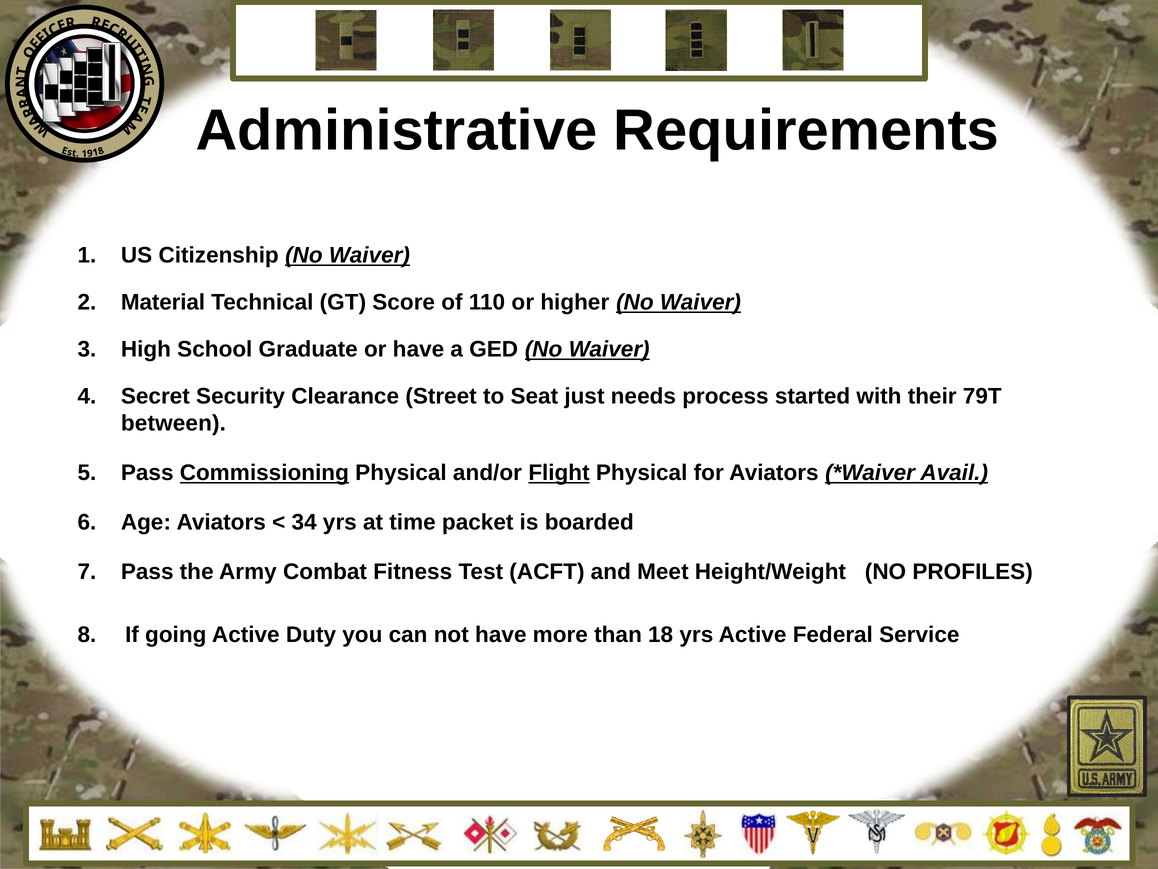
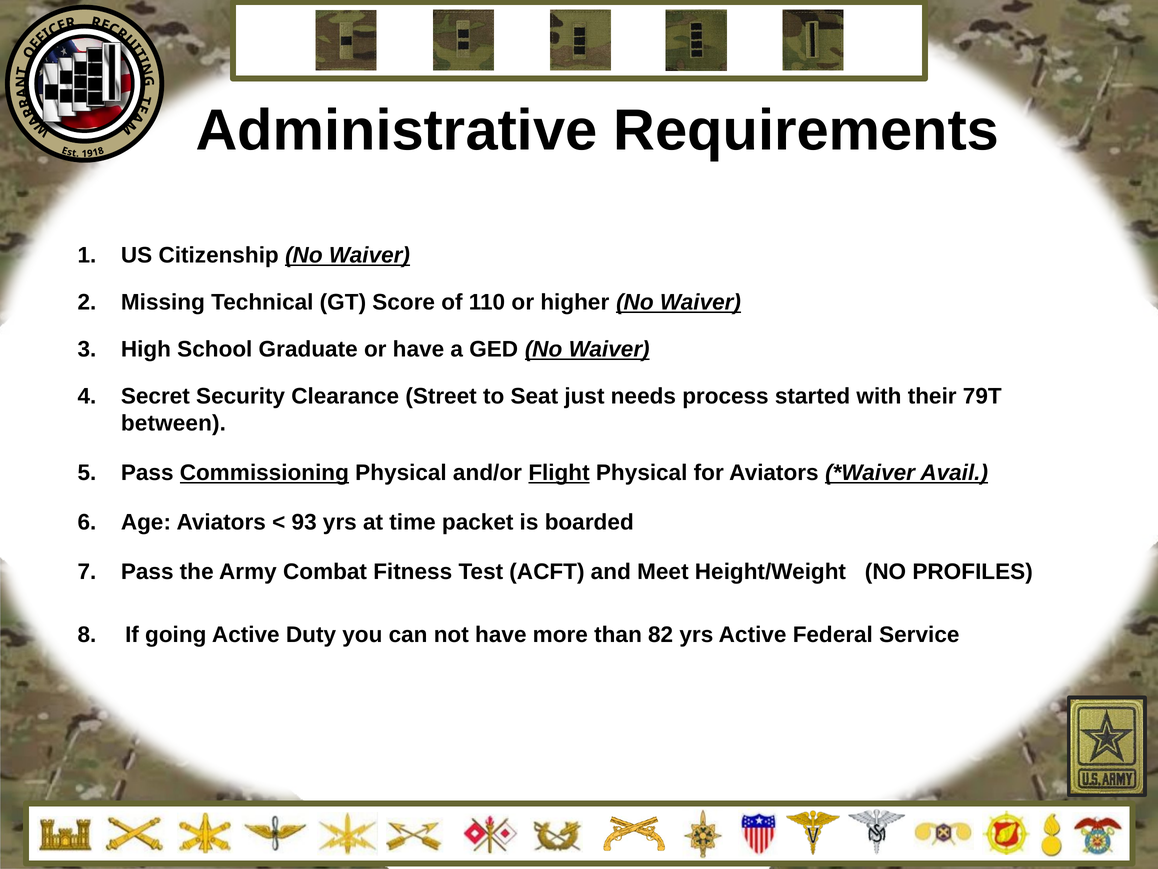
Material: Material -> Missing
34: 34 -> 93
18: 18 -> 82
